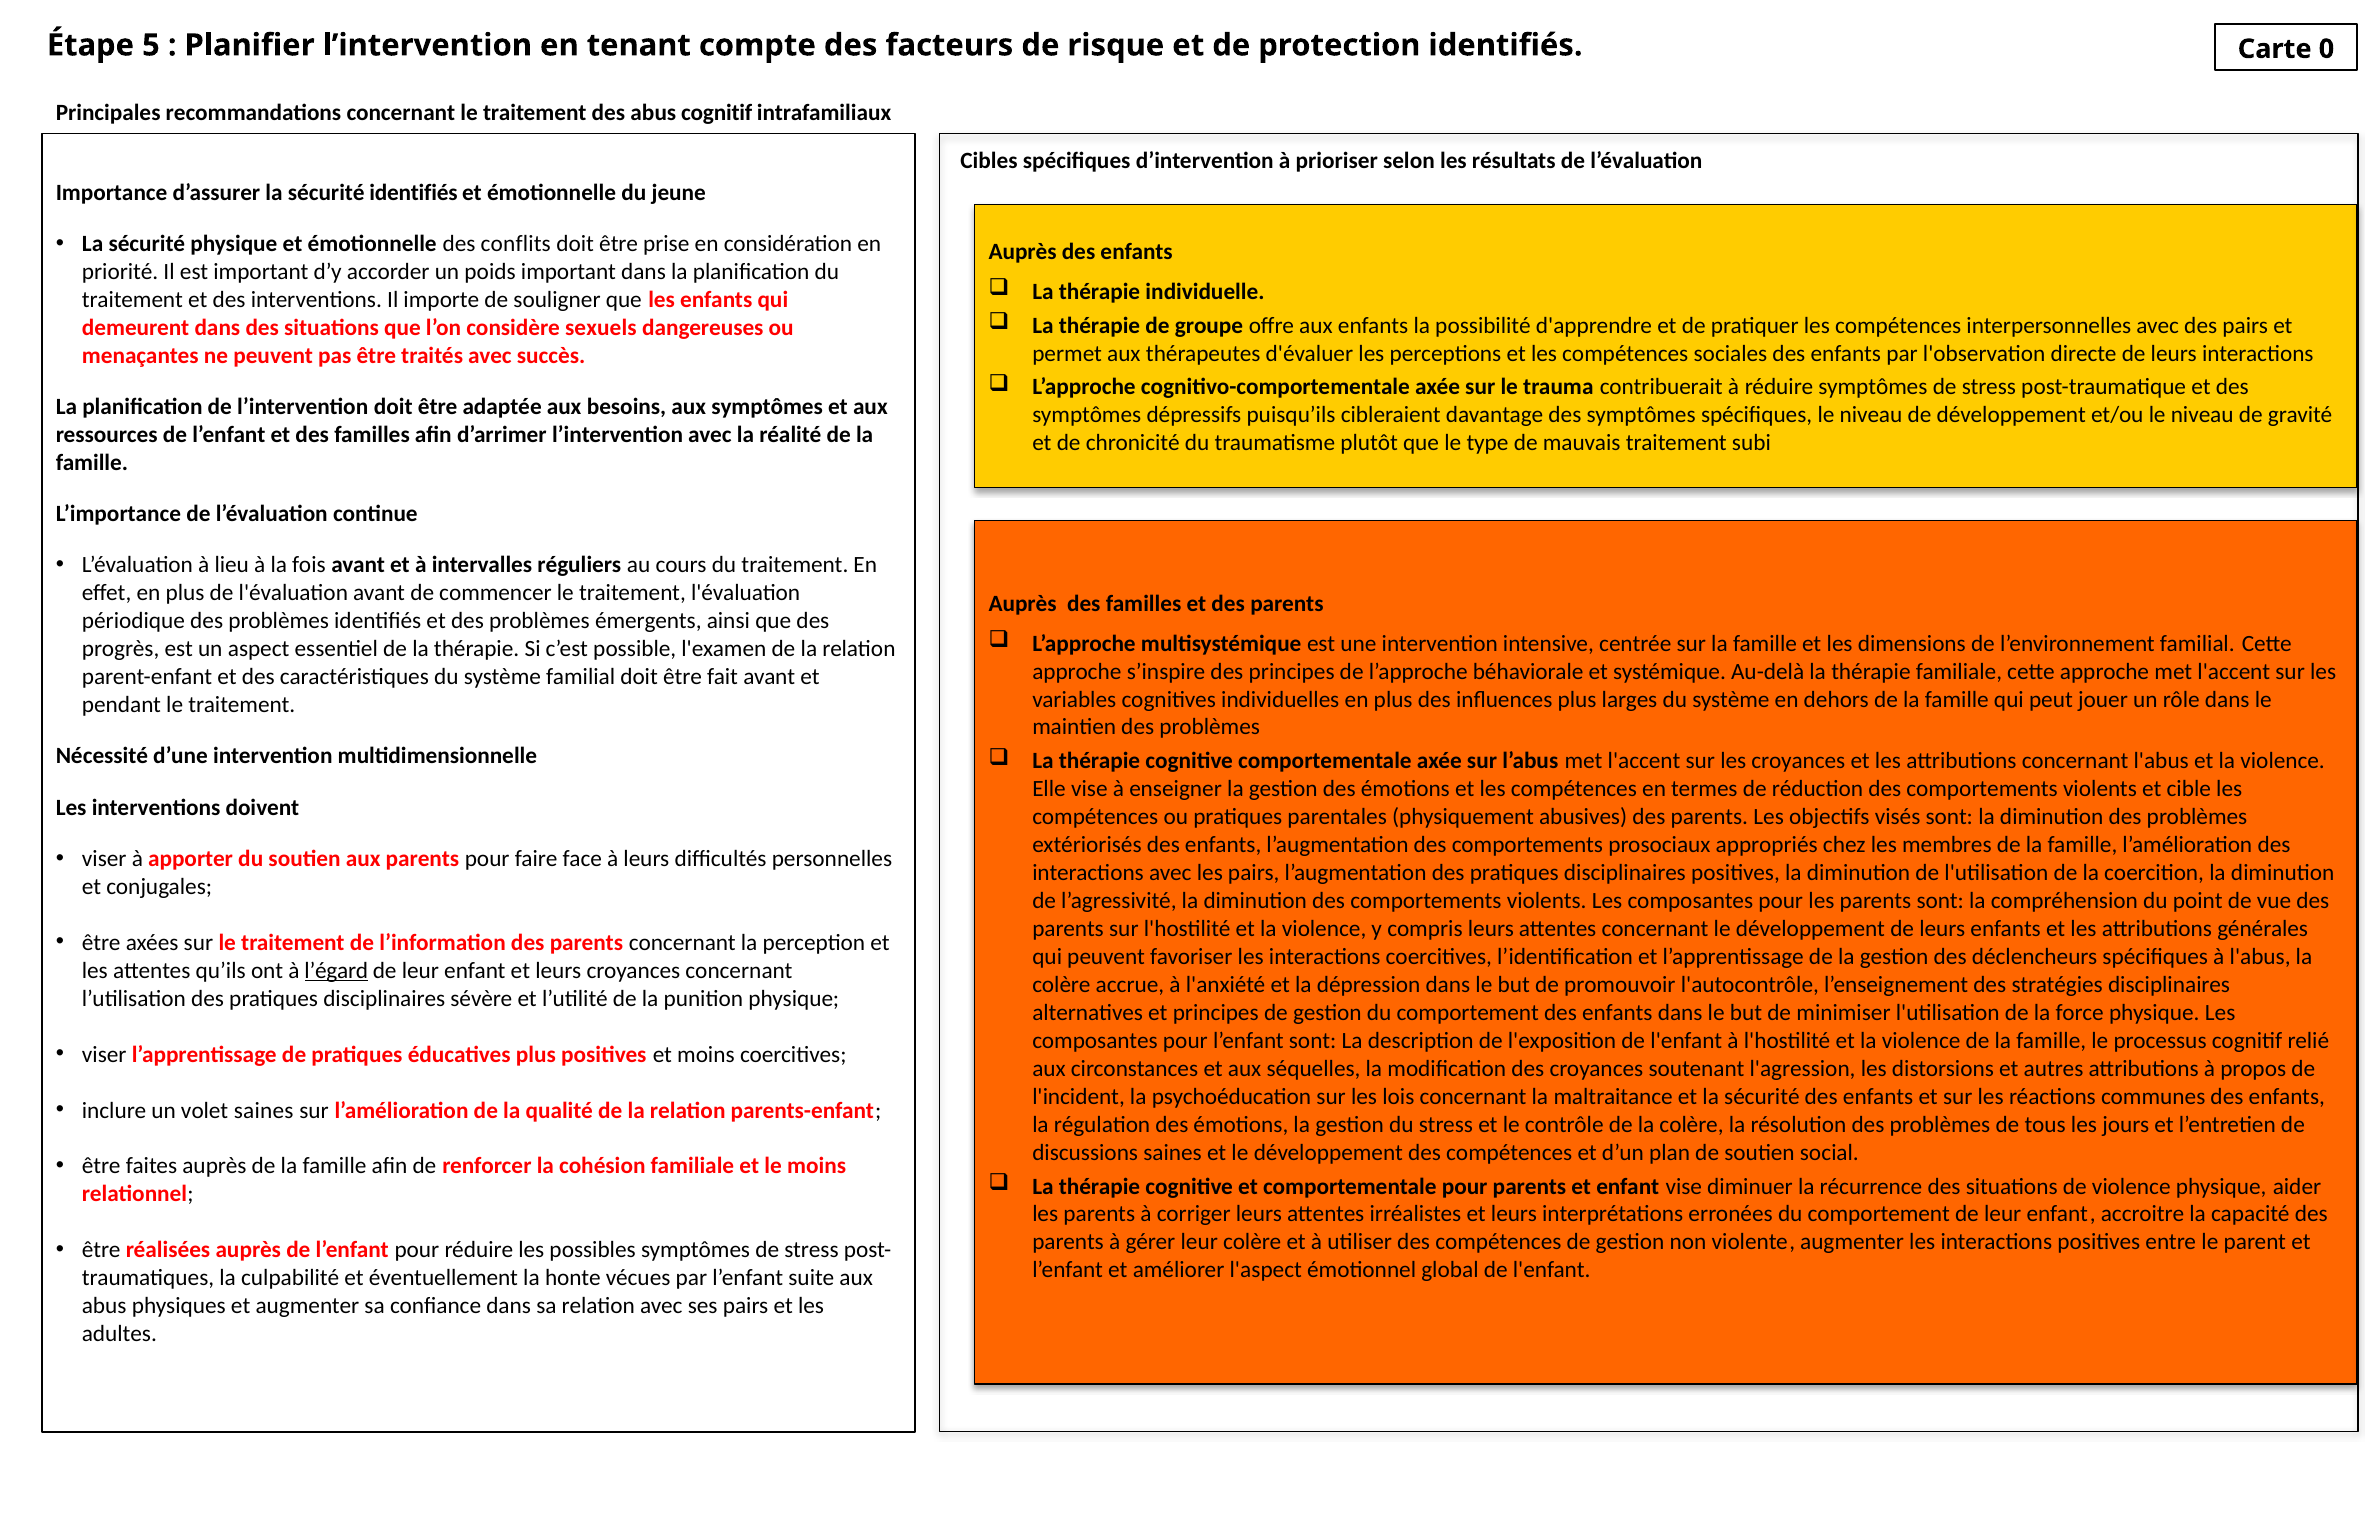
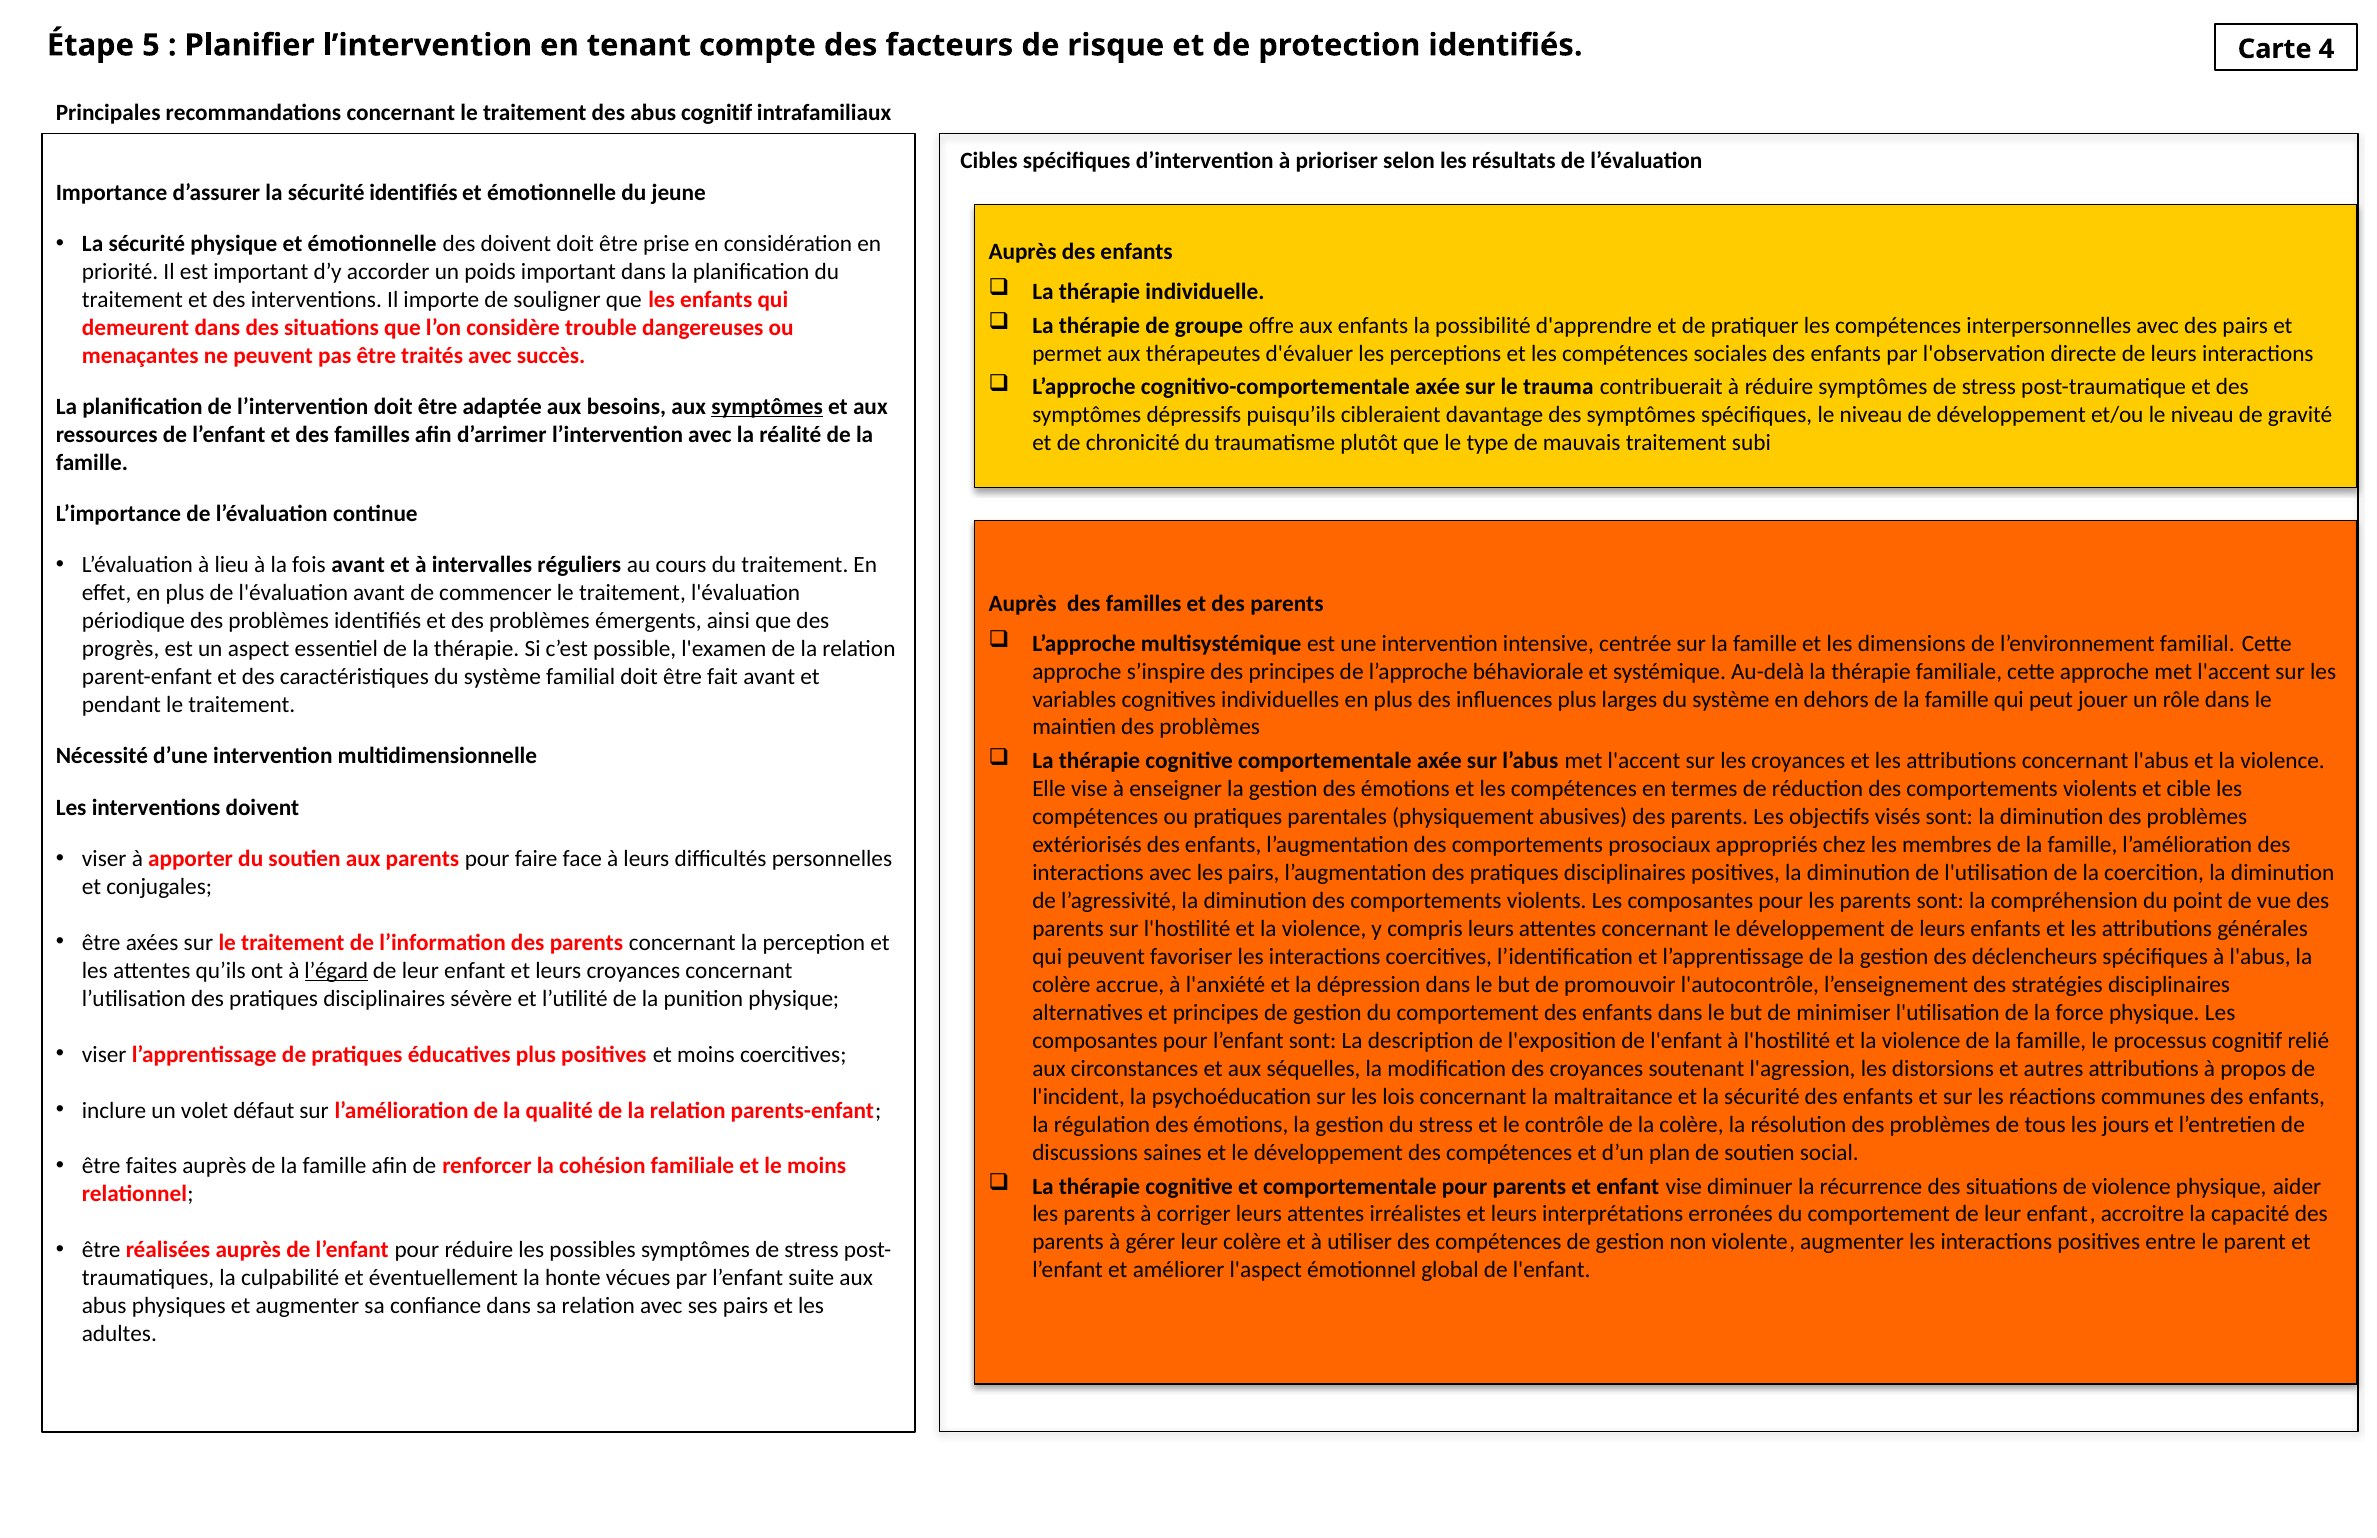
0: 0 -> 4
des conflits: conflits -> doivent
sexuels: sexuels -> trouble
symptômes at (767, 407) underline: none -> present
volet saines: saines -> défaut
